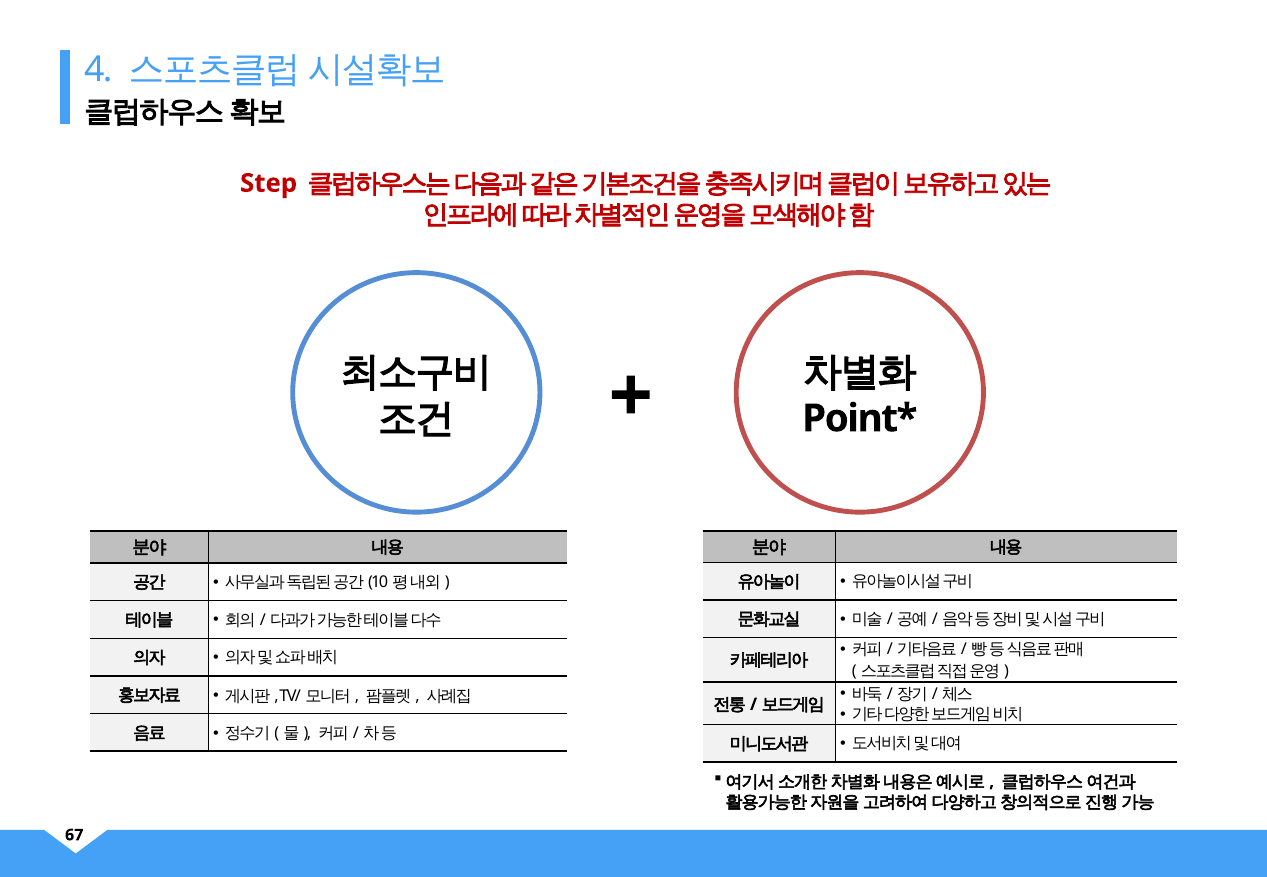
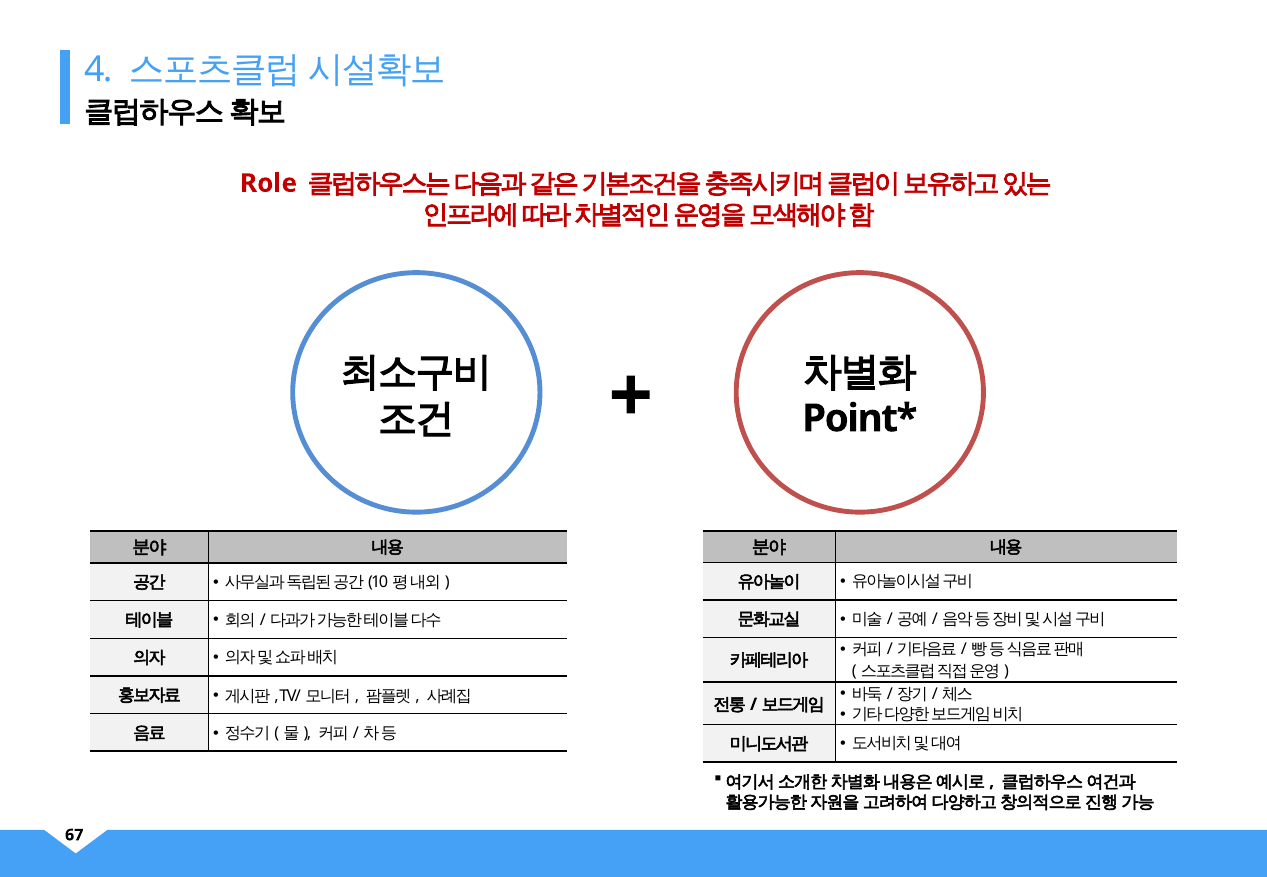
Step: Step -> Role
